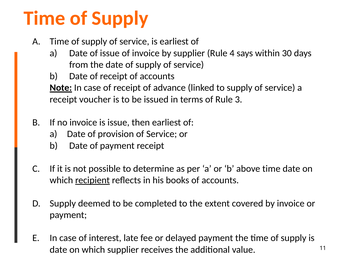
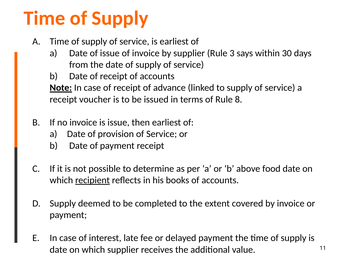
4: 4 -> 3
3: 3 -> 8
above time: time -> food
